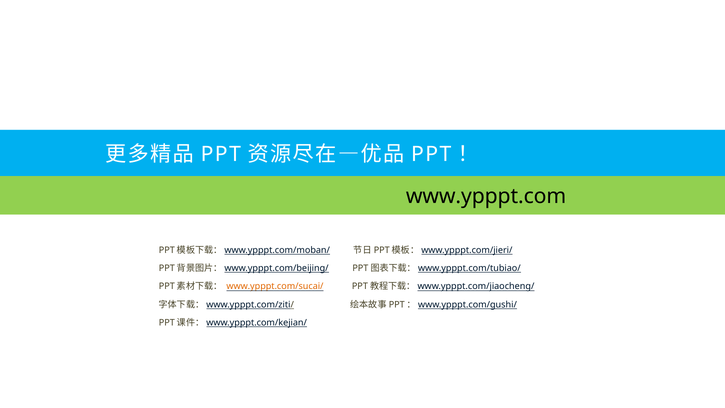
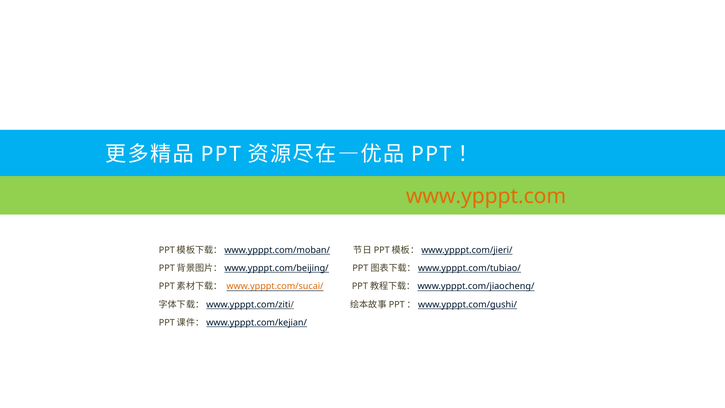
www.ypppt.com colour: black -> orange
